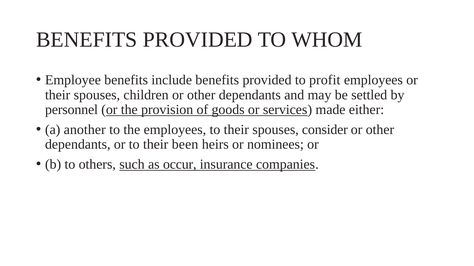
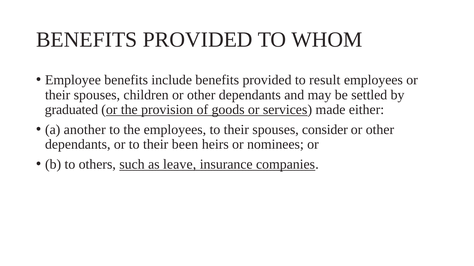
profit: profit -> result
personnel: personnel -> graduated
occur: occur -> leave
